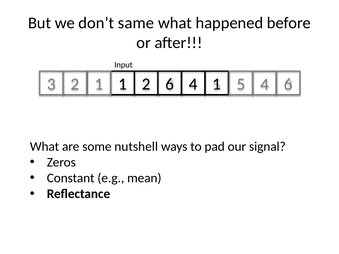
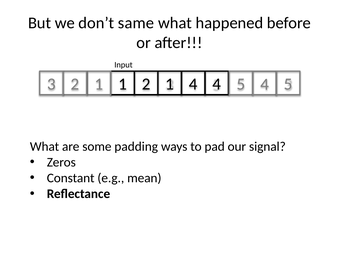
2 6: 6 -> 1
4 1: 1 -> 4
4 6: 6 -> 5
nutshell: nutshell -> padding
